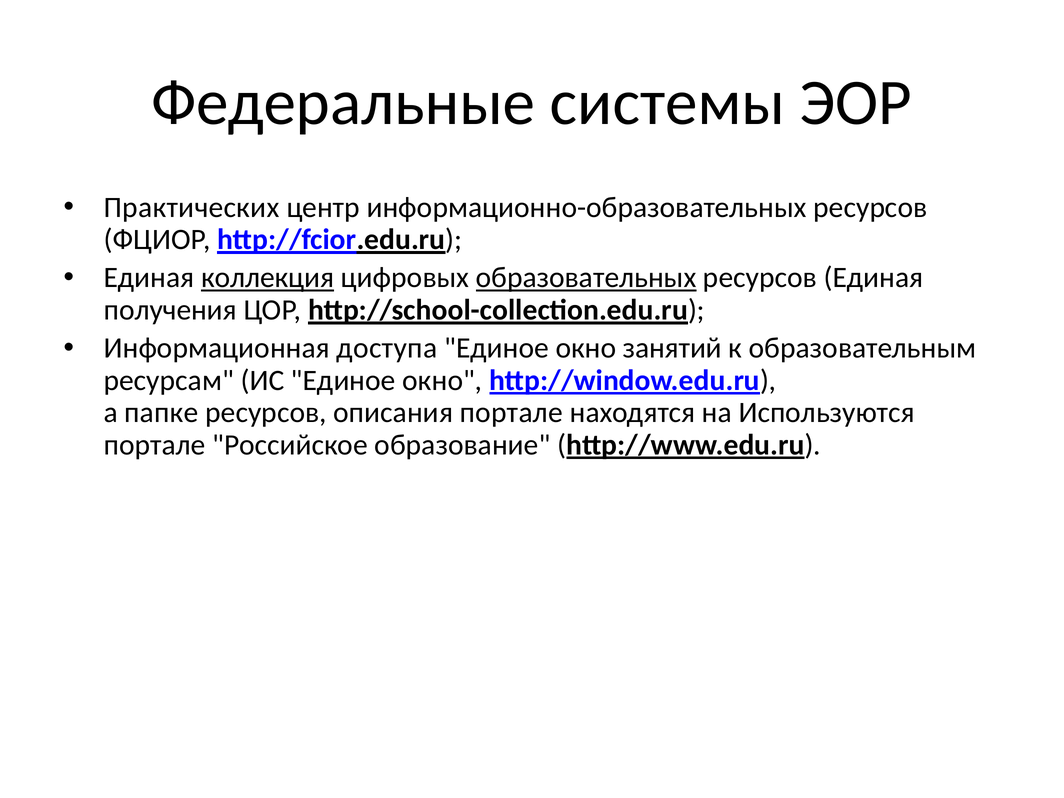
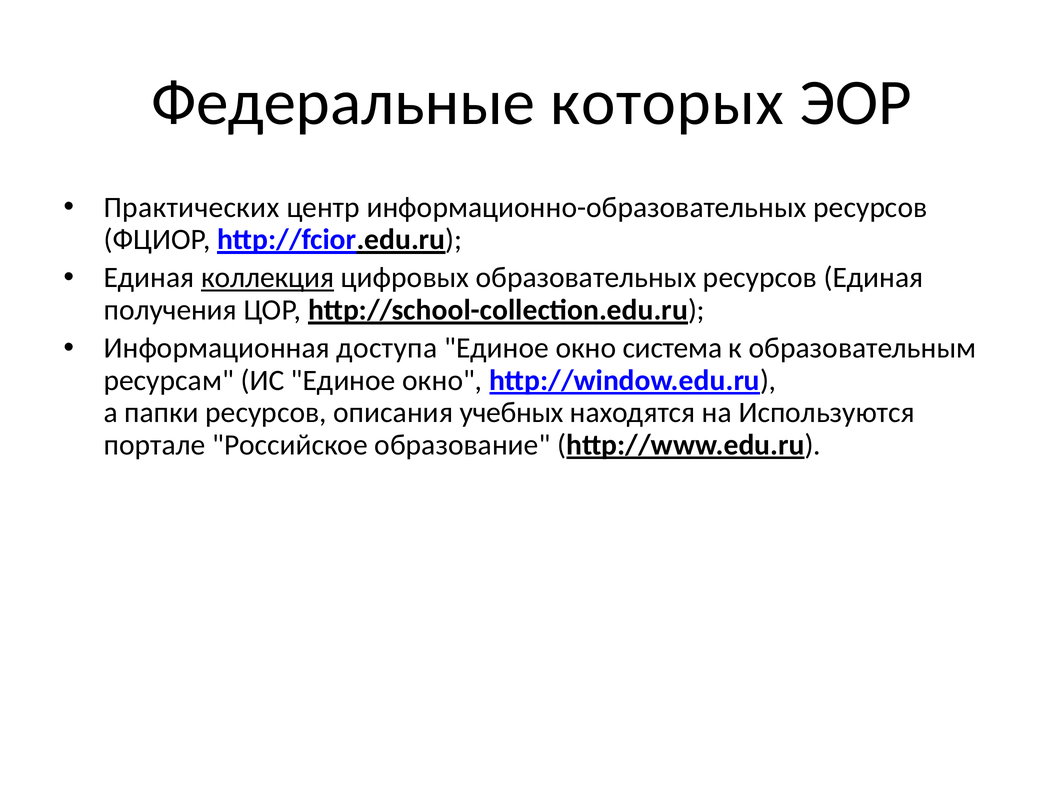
системы: системы -> которых
образовательных underline: present -> none
занятий: занятий -> система
папке: папке -> папки
описания портале: портале -> учебных
